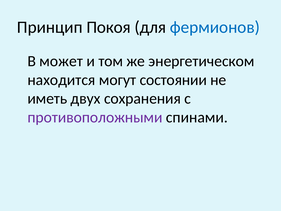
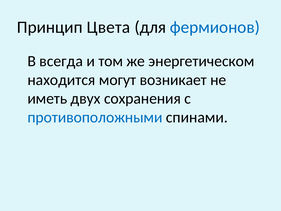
Покоя: Покоя -> Цвета
может: может -> всегда
состоянии: состоянии -> возникает
противоположными colour: purple -> blue
